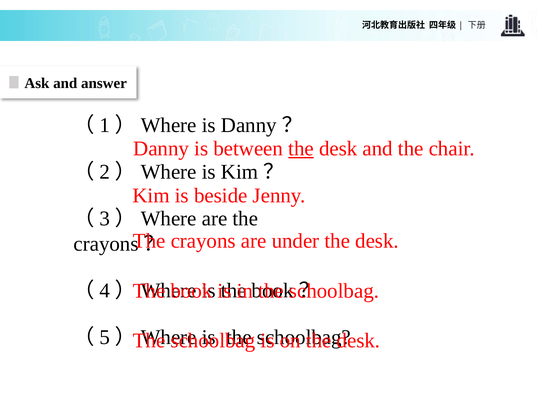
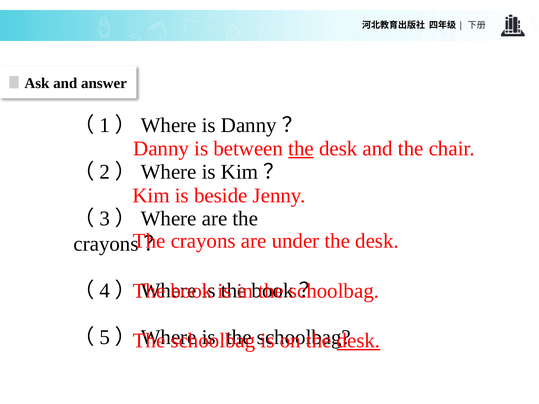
desk at (358, 341) underline: none -> present
